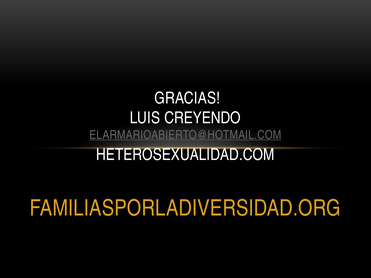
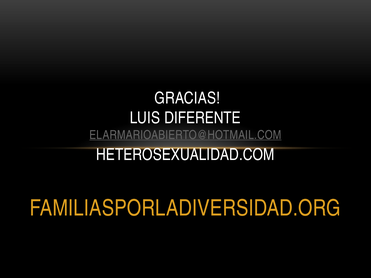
CREYENDO: CREYENDO -> DIFERENTE
